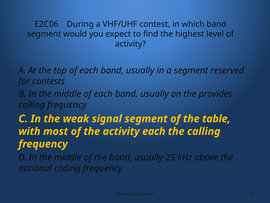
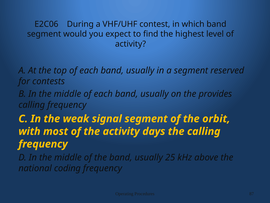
table: table -> orbit
activity each: each -> days
